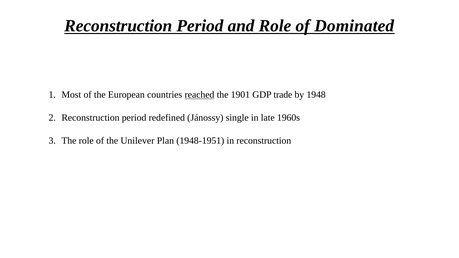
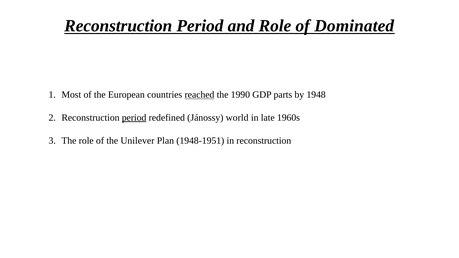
1901: 1901 -> 1990
trade: trade -> parts
period at (134, 118) underline: none -> present
single: single -> world
